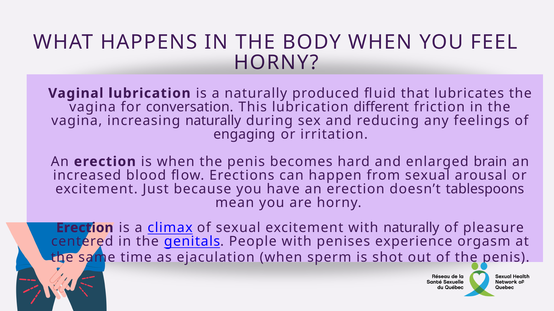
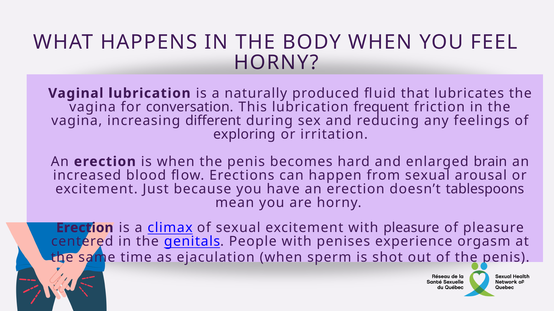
different: different -> frequent
increasing naturally: naturally -> different
engaging: engaging -> exploring
with naturally: naturally -> pleasure
